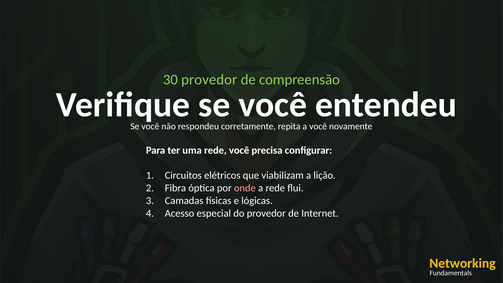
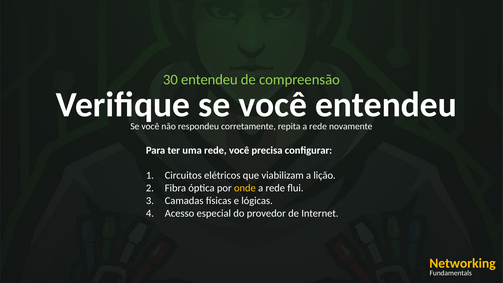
30 provedor: provedor -> entendeu
você at (318, 126): você -> rede
onde colour: pink -> yellow
